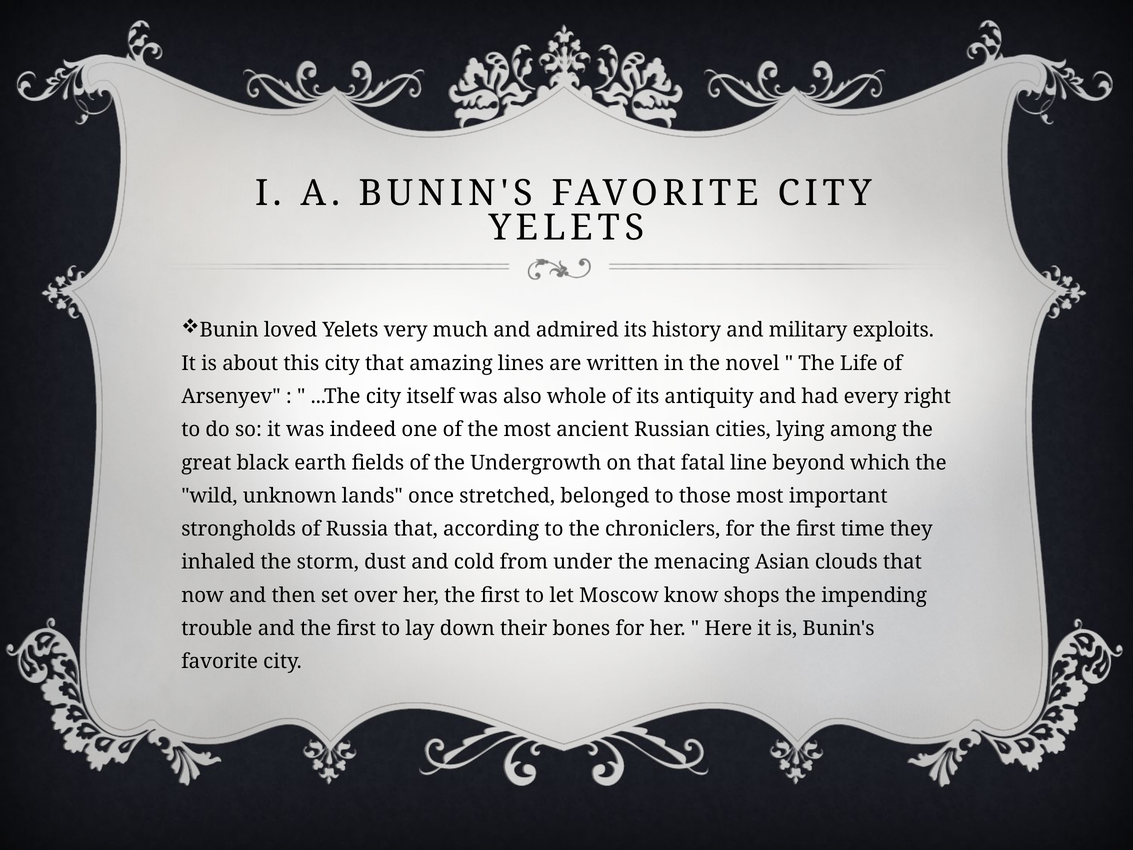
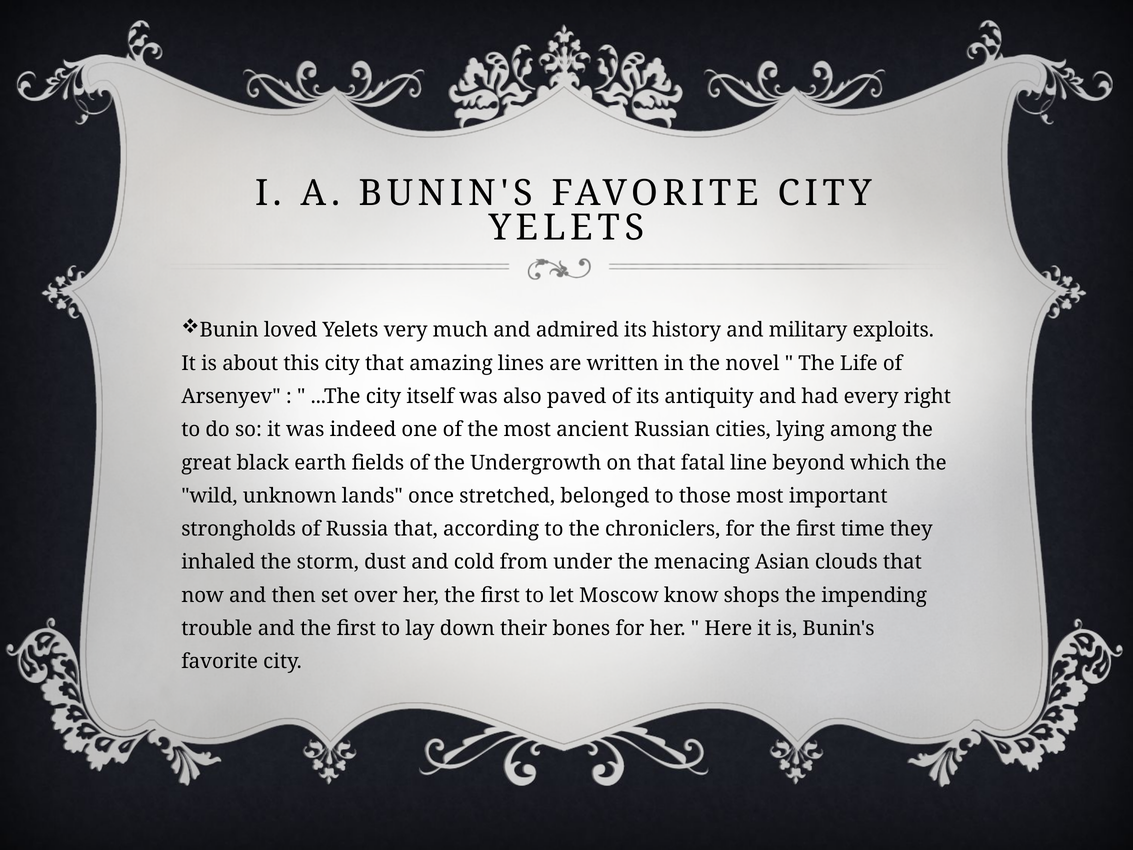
whole: whole -> paved
